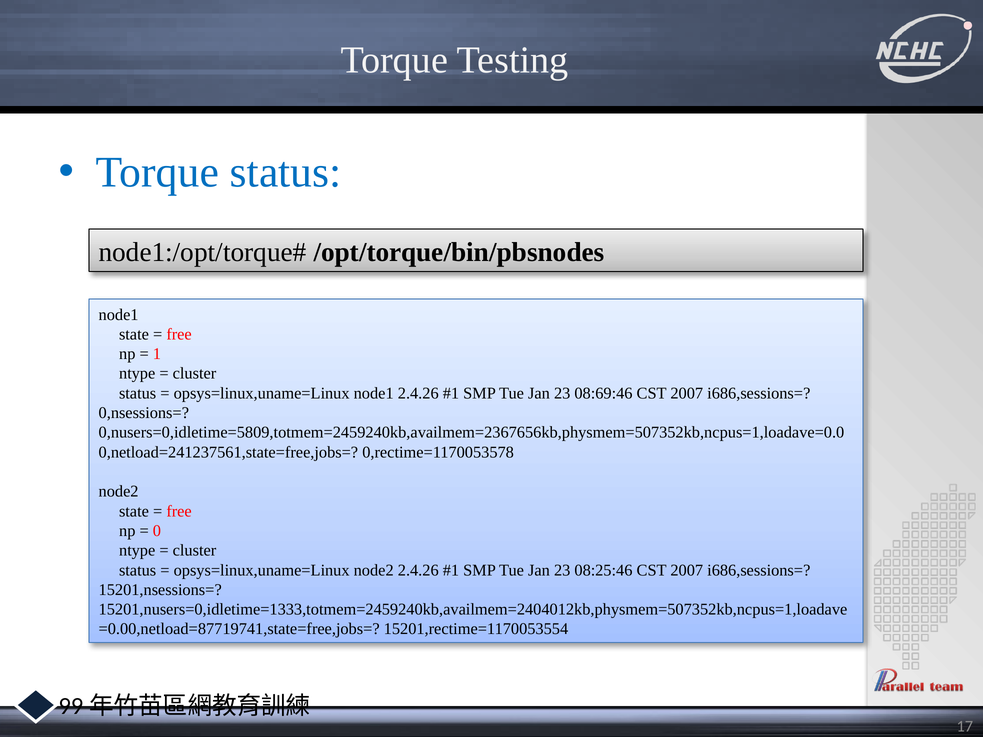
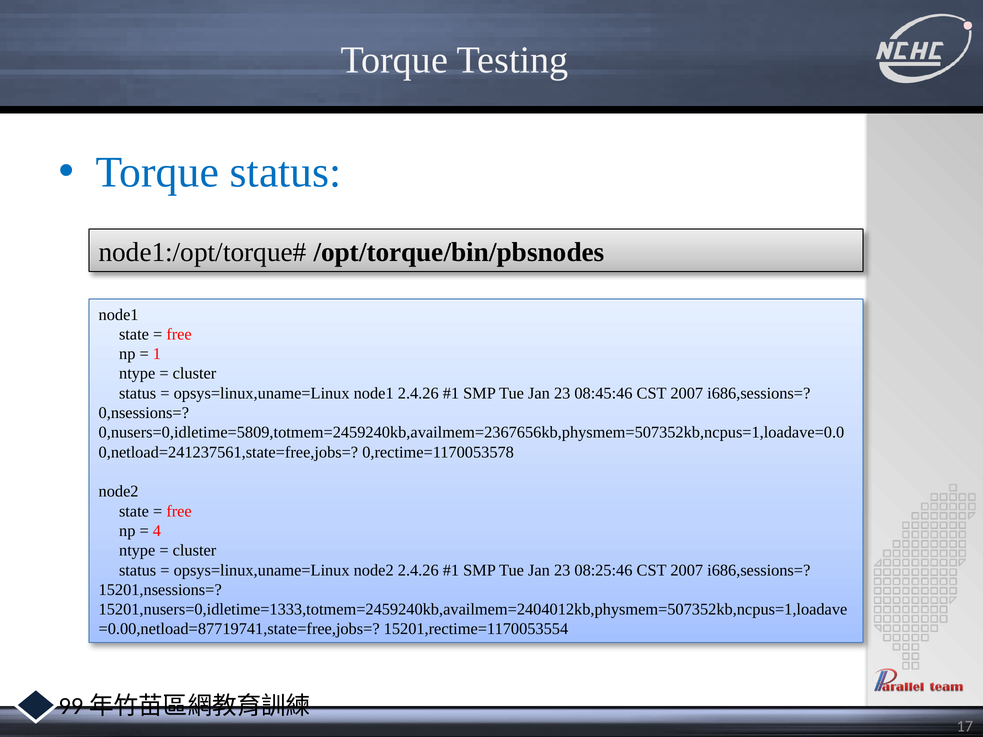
08:69:46: 08:69:46 -> 08:45:46
0: 0 -> 4
